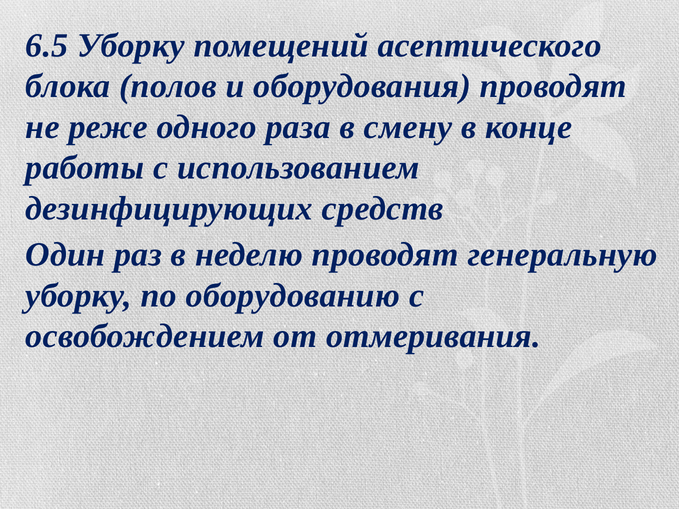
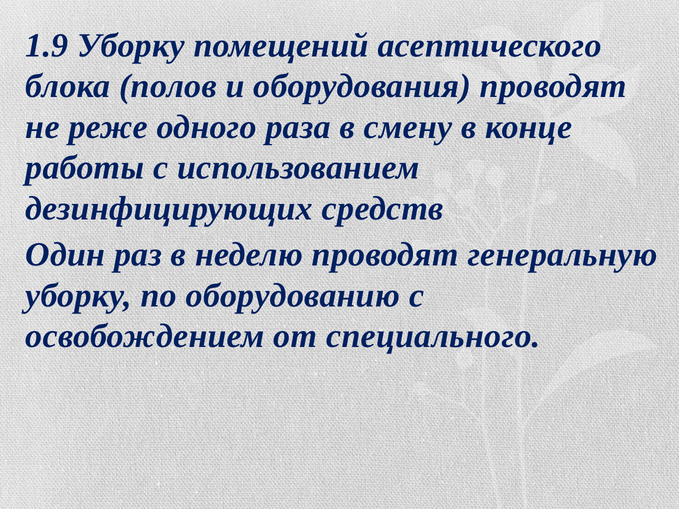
6.5: 6.5 -> 1.9
отмеривания: отмеривания -> специального
